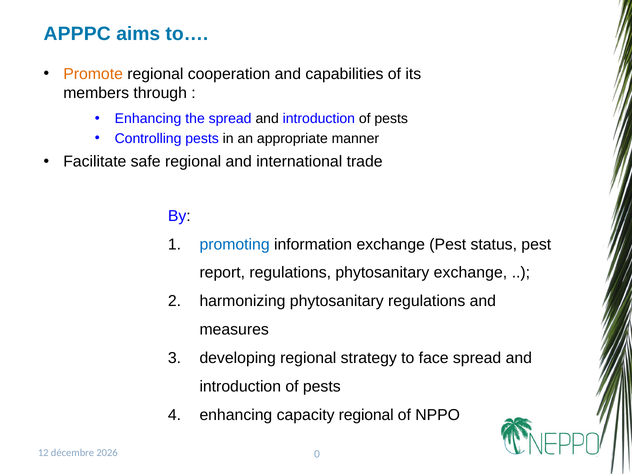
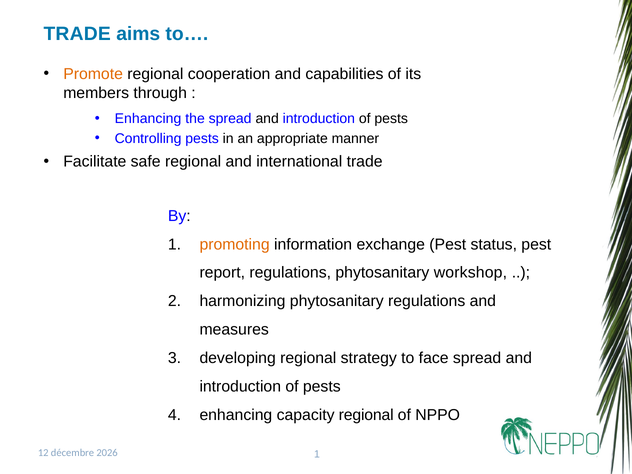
APPPC at (77, 34): APPPC -> TRADE
promoting colour: blue -> orange
phytosanitary exchange: exchange -> workshop
0 at (317, 454): 0 -> 1
